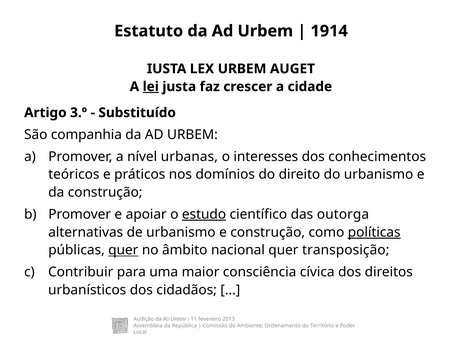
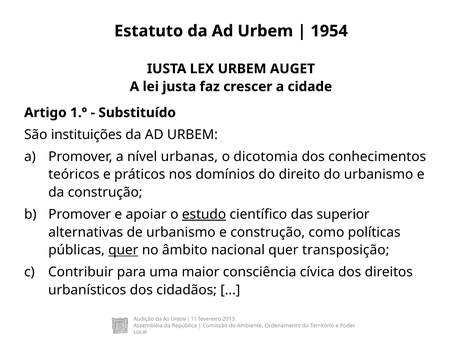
1914: 1914 -> 1954
lei underline: present -> none
3.º: 3.º -> 1.º
companhia: companhia -> instituições
interesses: interesses -> dicotomia
outorga: outorga -> superior
políticas underline: present -> none
